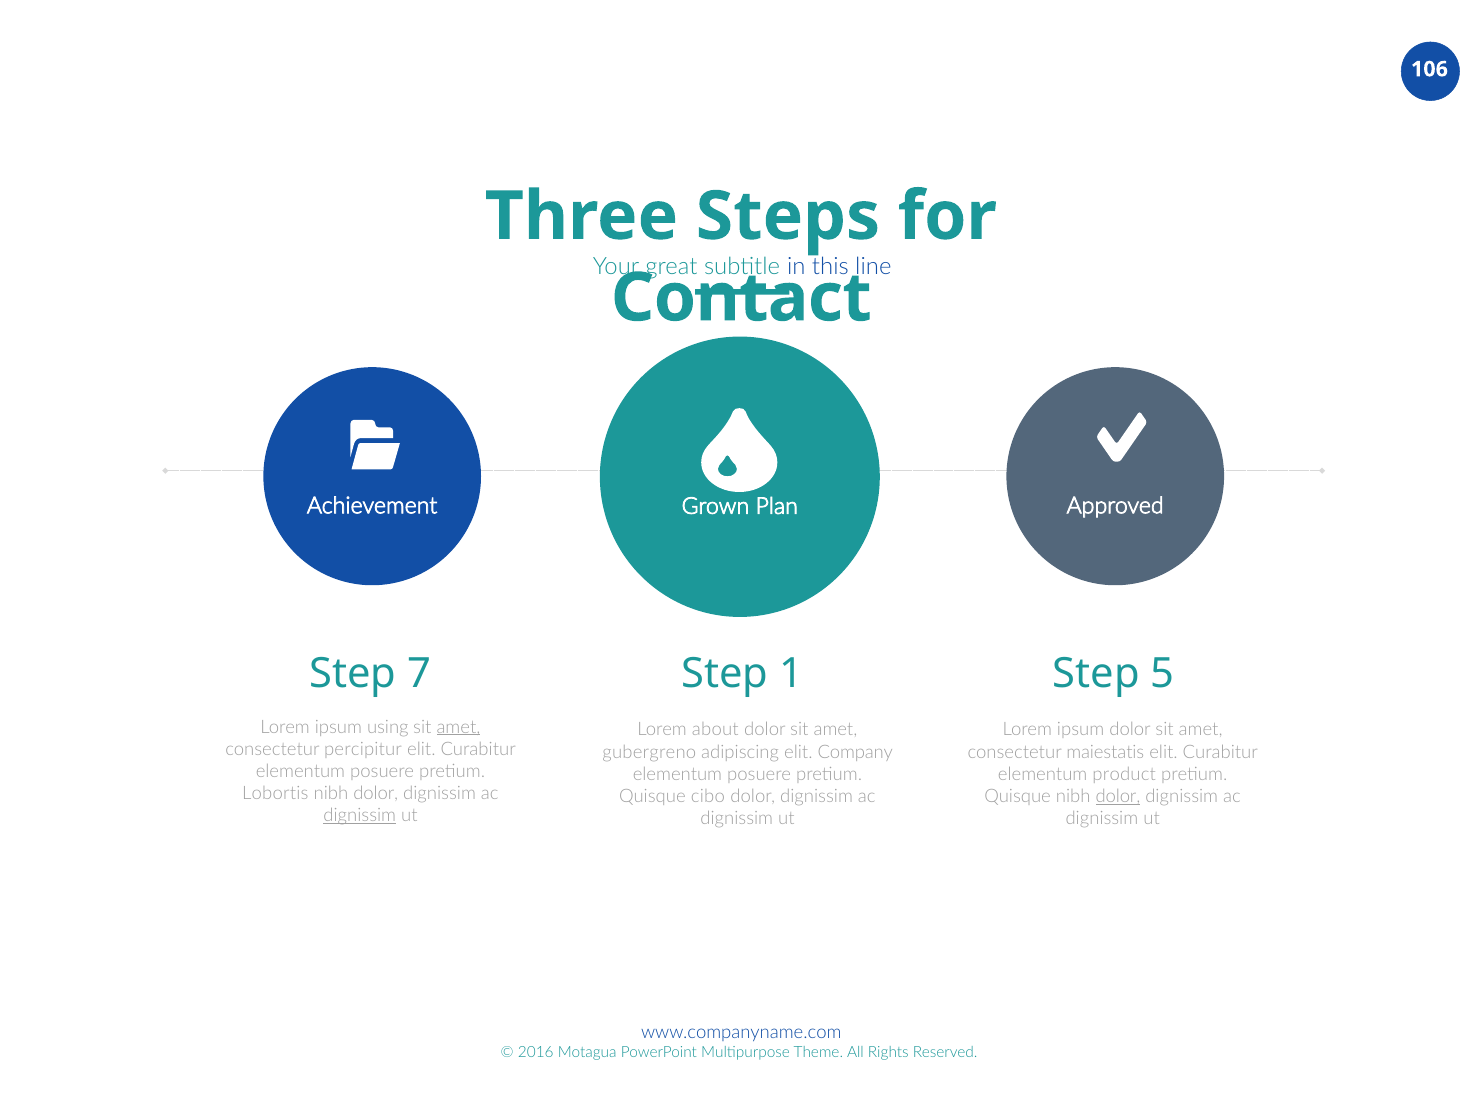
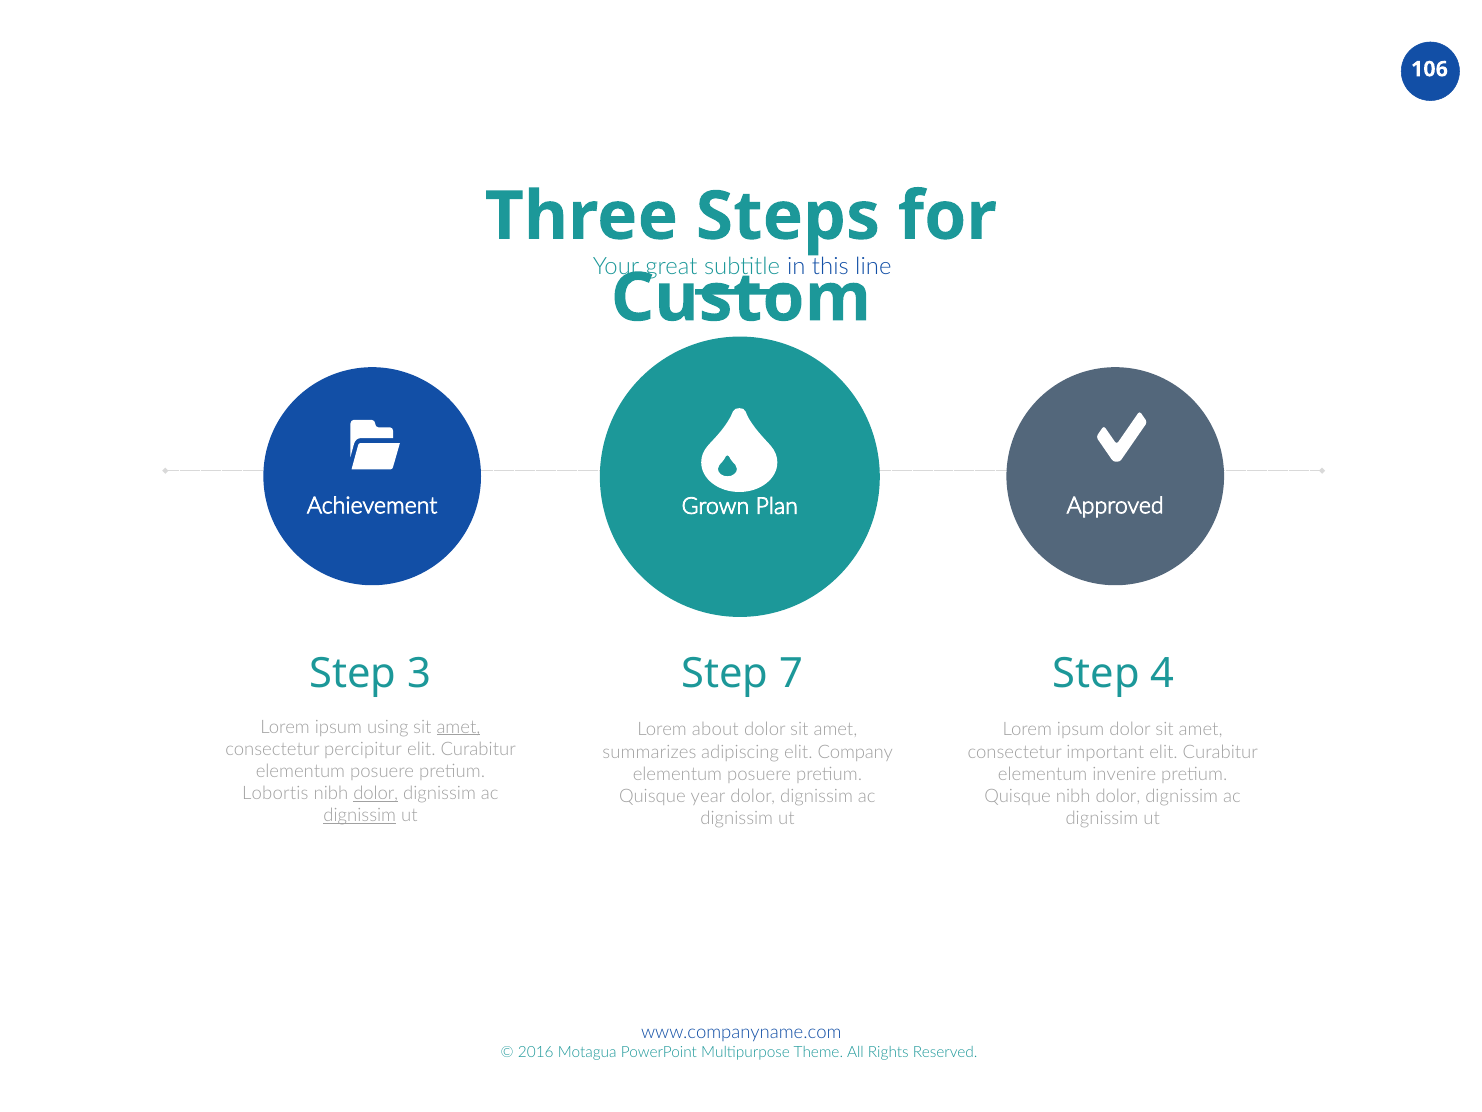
Contact: Contact -> Custom
7: 7 -> 3
1: 1 -> 7
5: 5 -> 4
gubergreno: gubergreno -> summarizes
maiestatis: maiestatis -> important
product: product -> invenire
dolor at (376, 793) underline: none -> present
cibo: cibo -> year
dolor at (1118, 796) underline: present -> none
